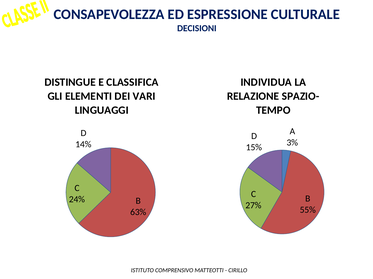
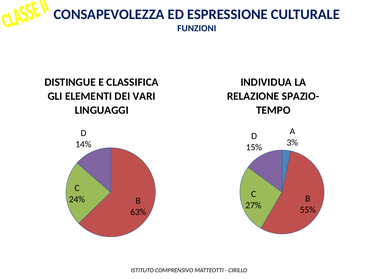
DECISIONI: DECISIONI -> FUNZIONI
